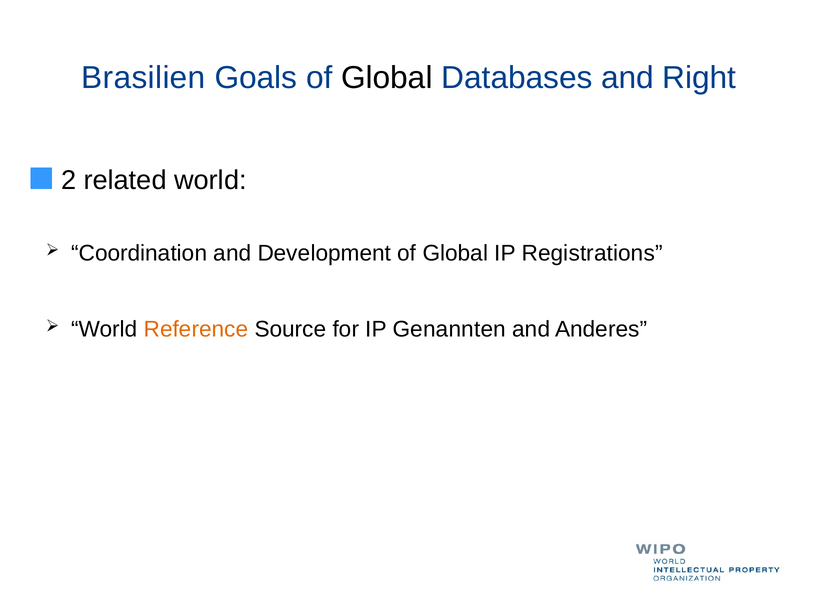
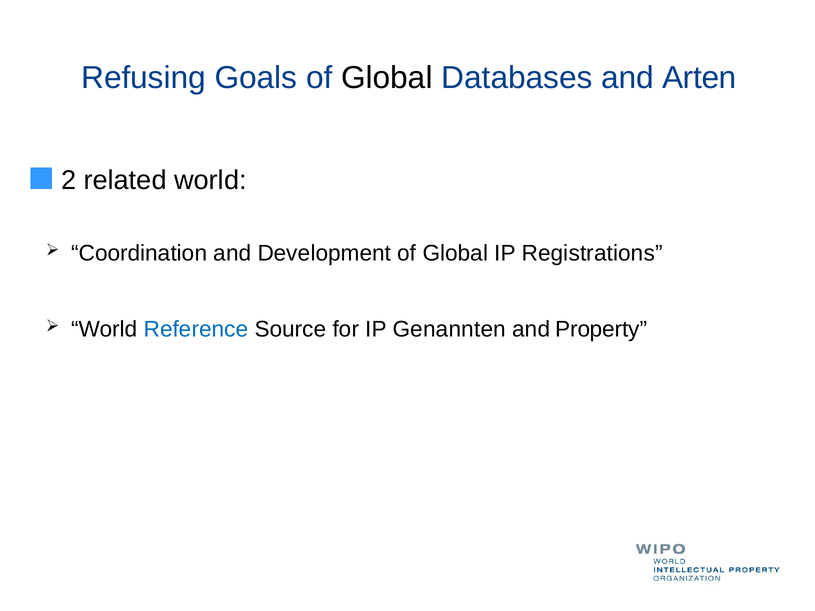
Brasilien: Brasilien -> Refusing
Right: Right -> Arten
Reference colour: orange -> blue
Anderes: Anderes -> Property
